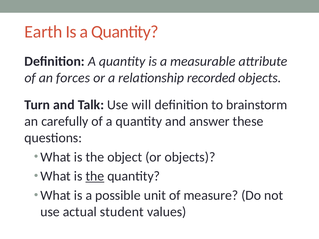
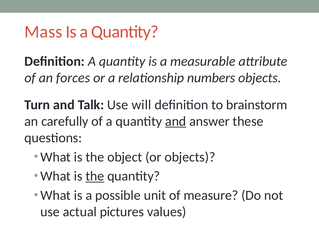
Earth: Earth -> Mass
recorded: recorded -> numbers
and at (176, 121) underline: none -> present
student: student -> pictures
